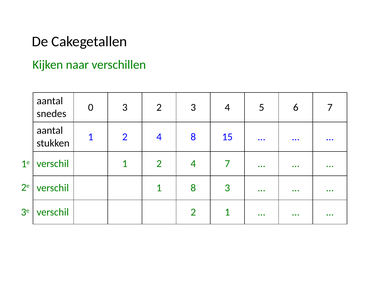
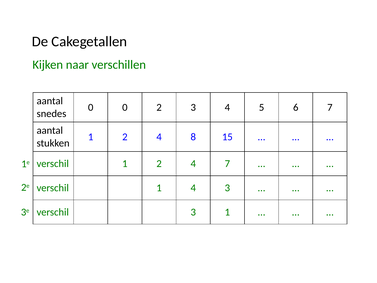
0 3: 3 -> 0
1 8: 8 -> 4
verschil 2: 2 -> 3
